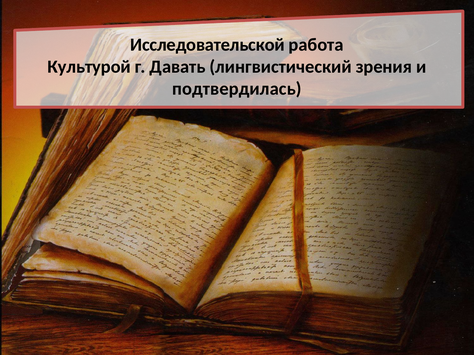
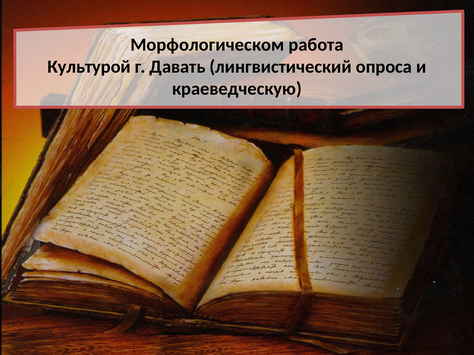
Исследовательской: Исследовательской -> Морфологическом
зрения: зрения -> опроса
подтвердилась: подтвердилась -> краеведческую
